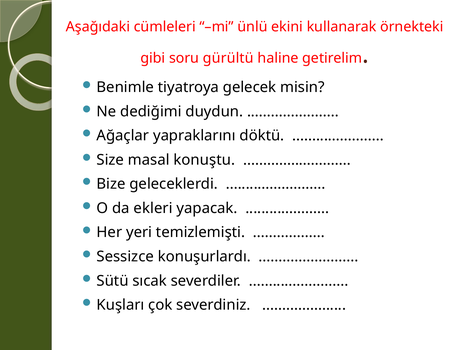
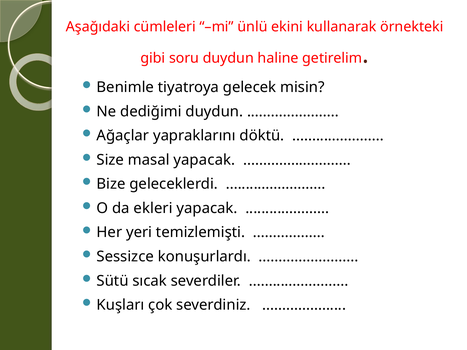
soru gürültü: gürültü -> duydun
masal konuştu: konuştu -> yapacak
